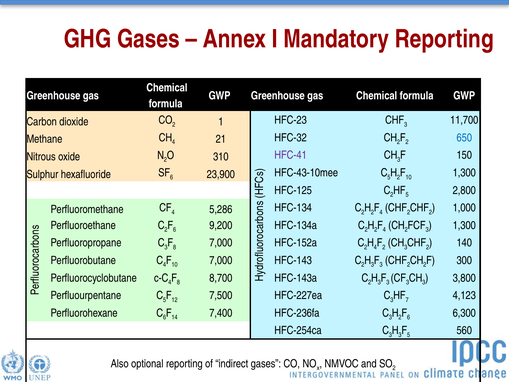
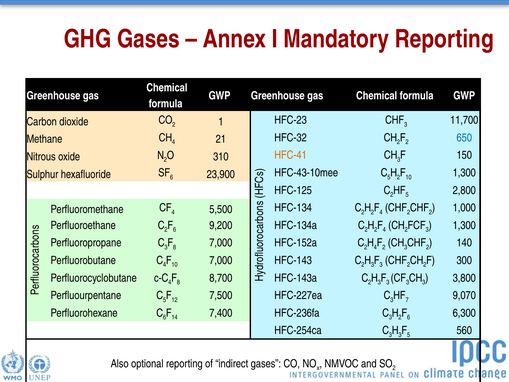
HFC-41 colour: purple -> orange
5,286: 5,286 -> 5,500
4,123: 4,123 -> 9,070
